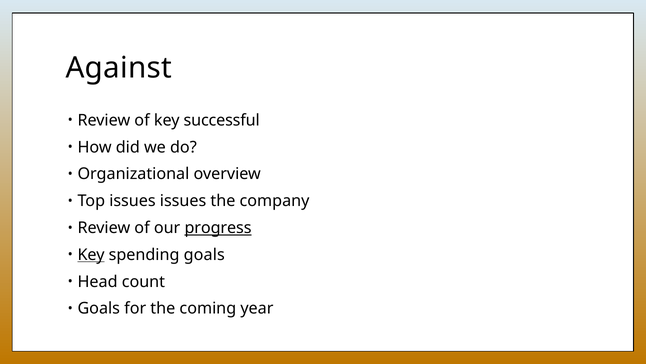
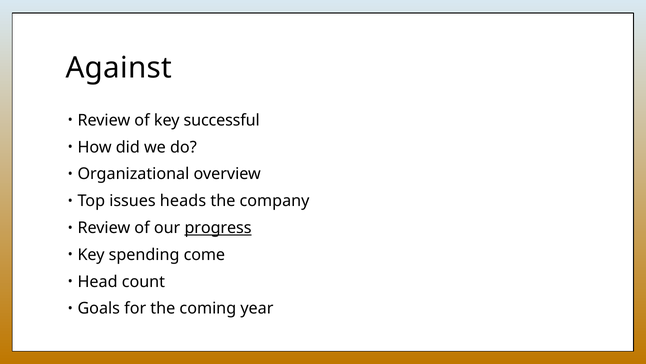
issues issues: issues -> heads
Key at (91, 254) underline: present -> none
spending goals: goals -> come
